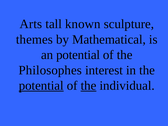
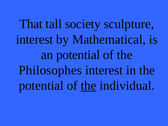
Arts: Arts -> That
known: known -> society
themes at (34, 39): themes -> interest
potential at (41, 86) underline: present -> none
